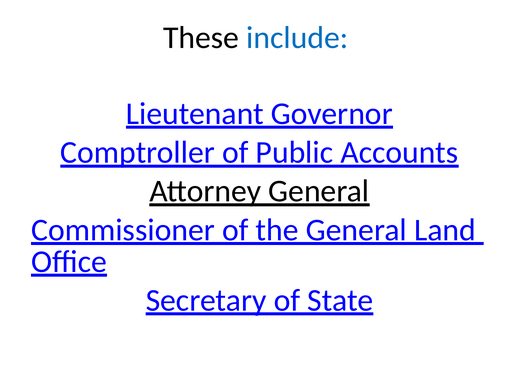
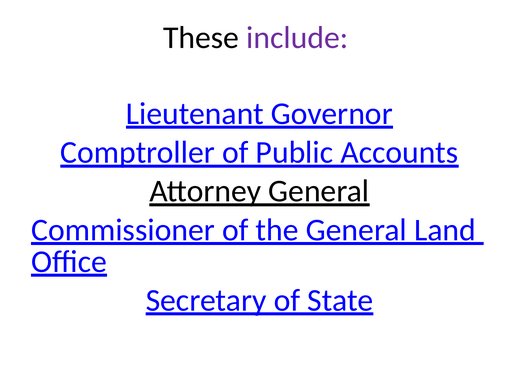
include colour: blue -> purple
